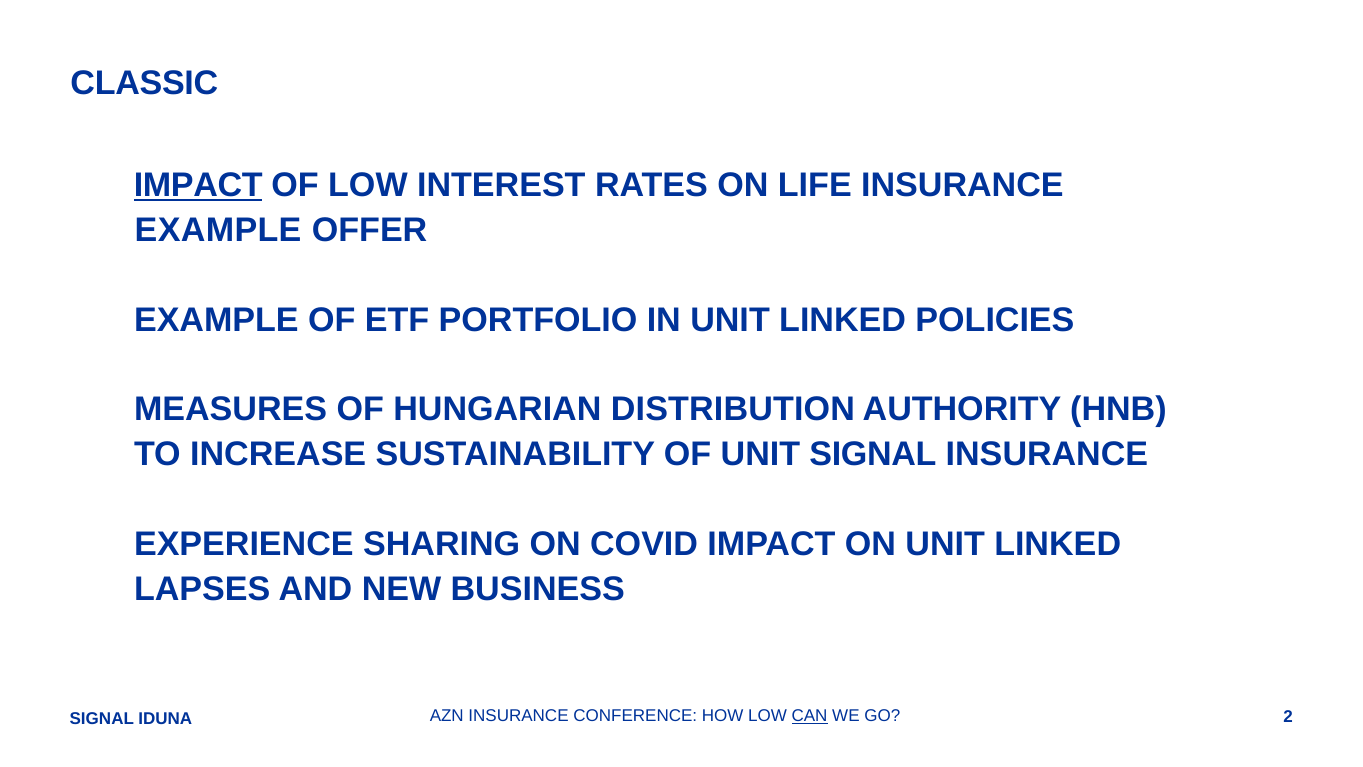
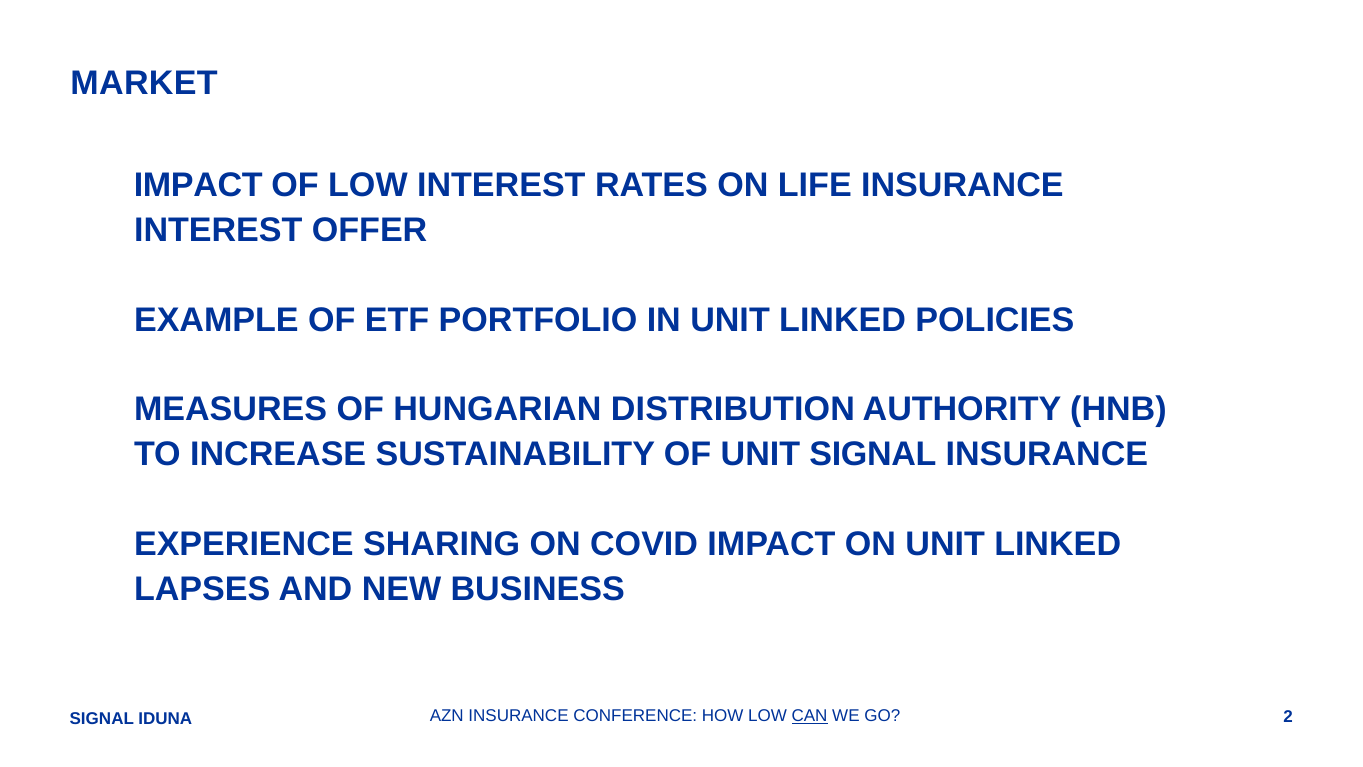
CLASSIC: CLASSIC -> MARKET
IMPACT at (198, 185) underline: present -> none
EXAMPLE at (218, 230): EXAMPLE -> INTEREST
